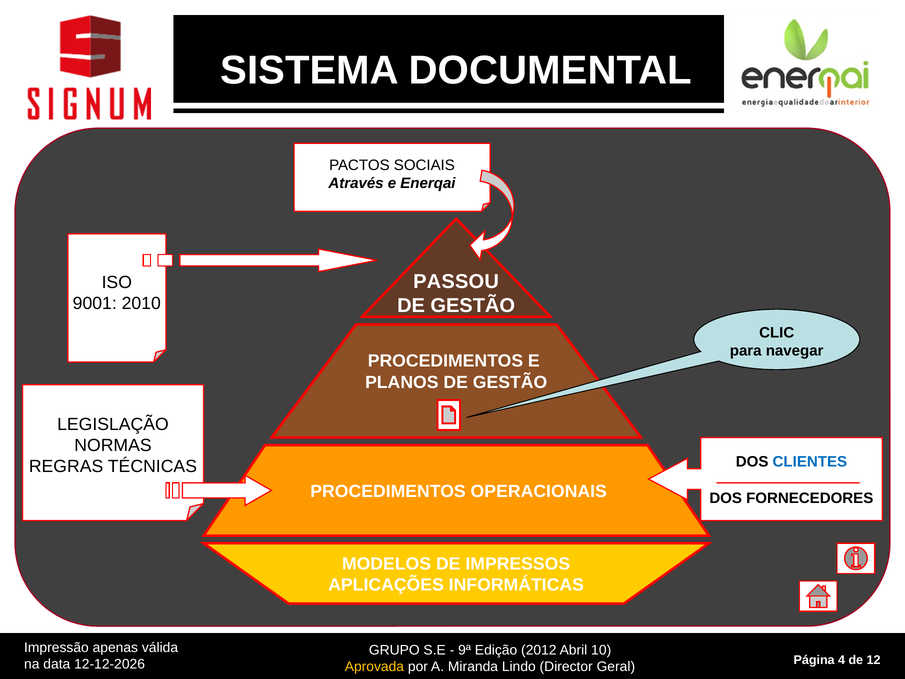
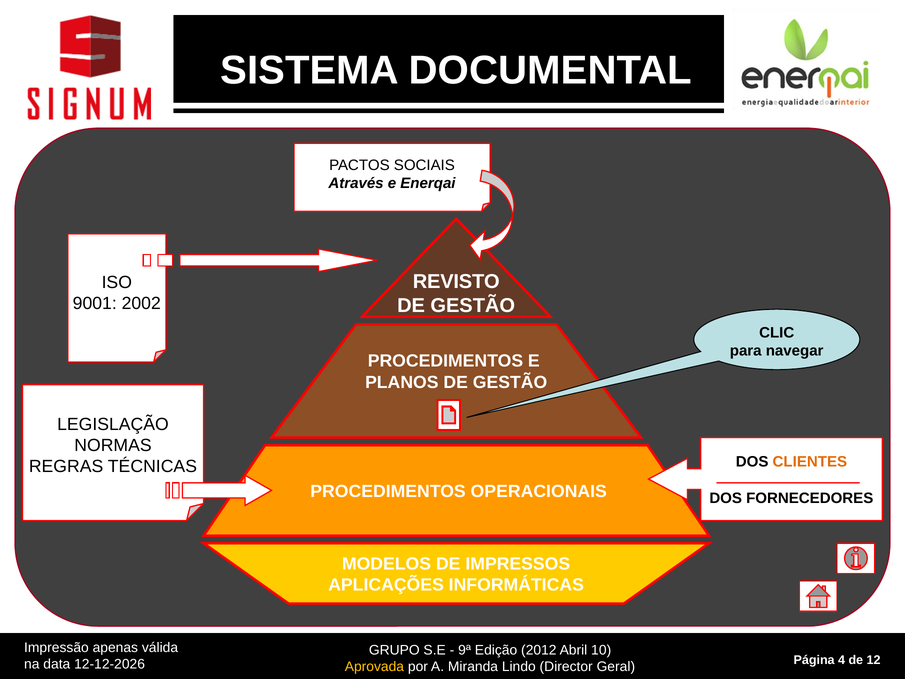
PASSOU: PASSOU -> REVISTO
2010: 2010 -> 2002
CLIENTES colour: blue -> orange
